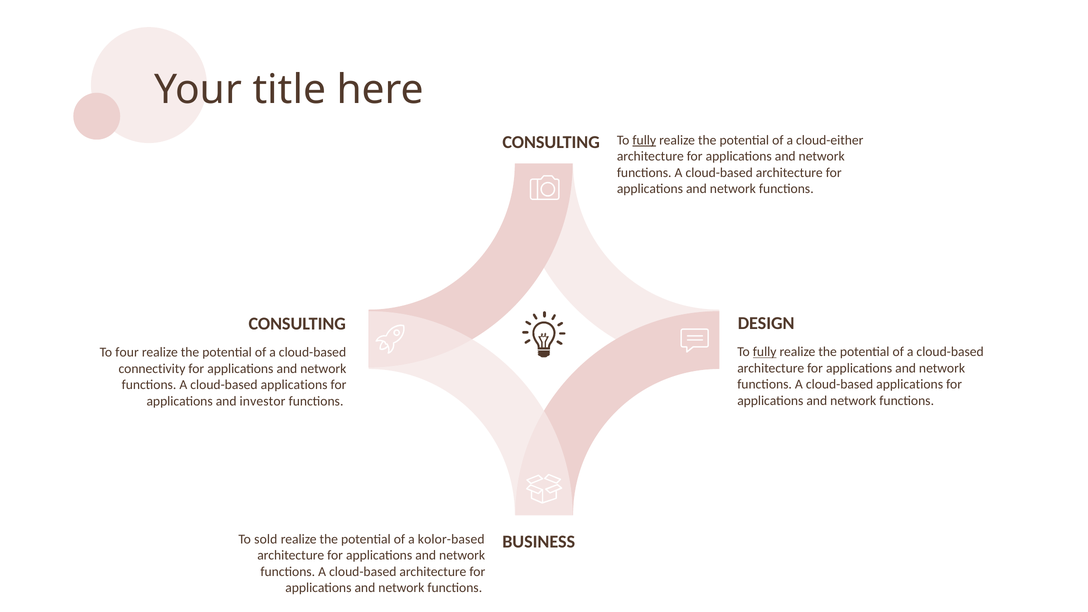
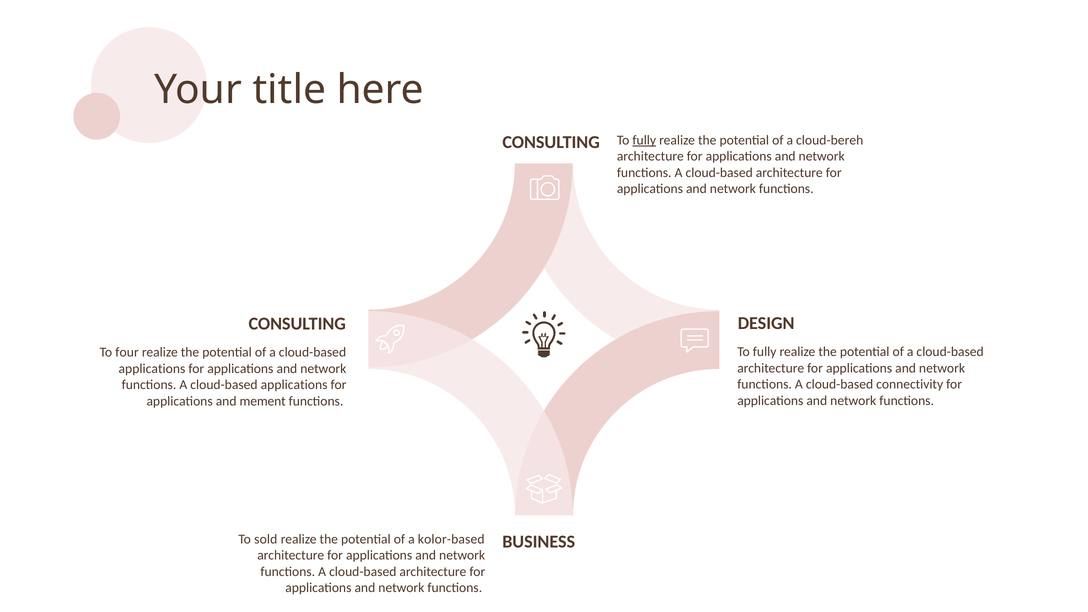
cloud-either: cloud-either -> cloud-bereh
fully at (765, 352) underline: present -> none
connectivity at (152, 369): connectivity -> applications
applications at (910, 384): applications -> connectivity
investor: investor -> mement
